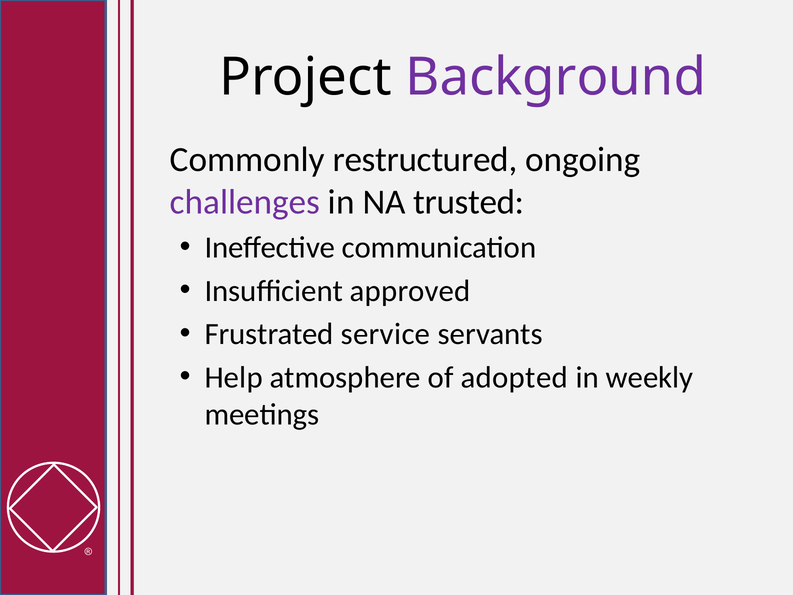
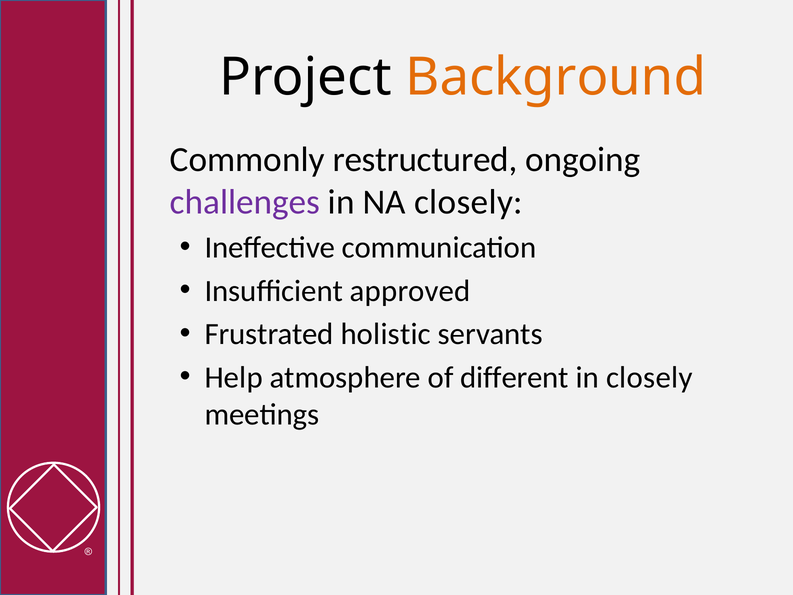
Background colour: purple -> orange
NA trusted: trusted -> closely
service: service -> holistic
adopted: adopted -> different
in weekly: weekly -> closely
